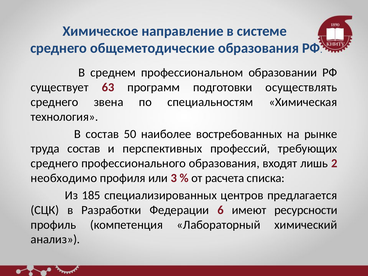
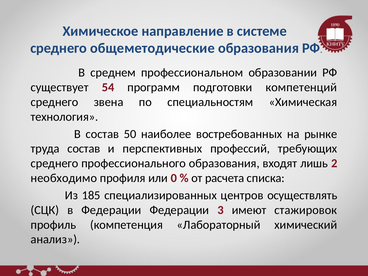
63: 63 -> 54
осуществлять: осуществлять -> компетенций
3: 3 -> 0
предлагается: предлагается -> осуществлять
в Разработки: Разработки -> Федерации
6: 6 -> 3
ресурсности: ресурсности -> стажировок
